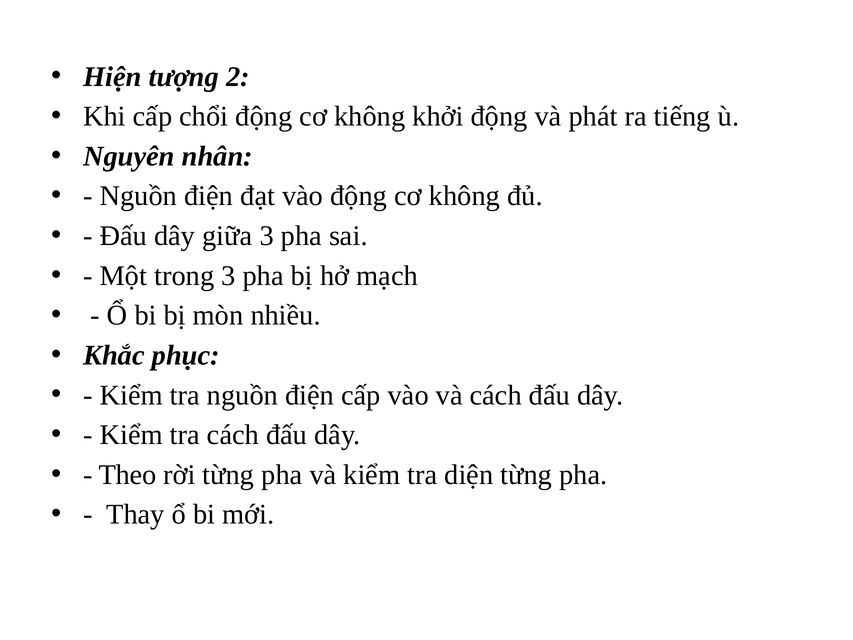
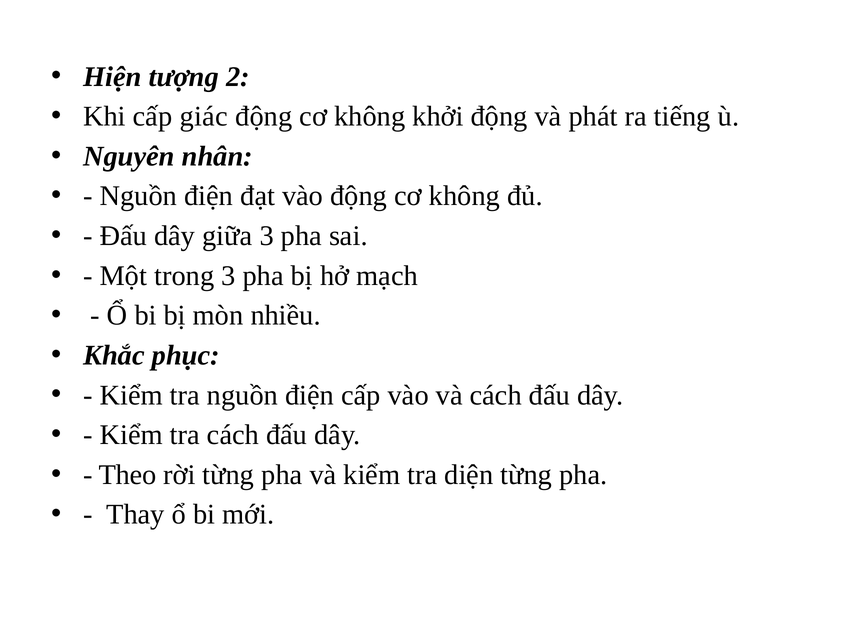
chổi: chổi -> giác
